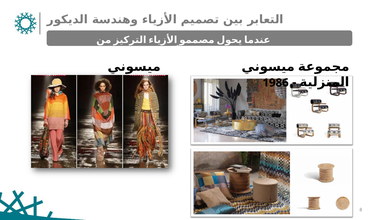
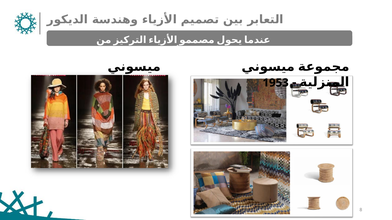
1986: 1986 -> 1953
